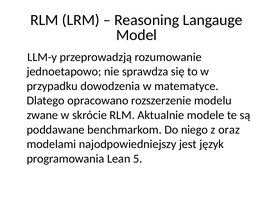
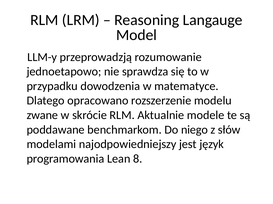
oraz: oraz -> słów
5: 5 -> 8
